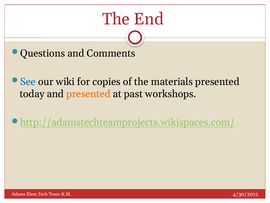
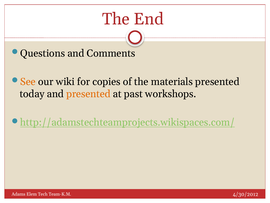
See colour: blue -> orange
